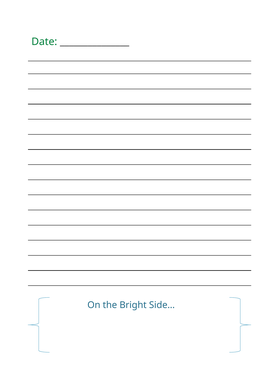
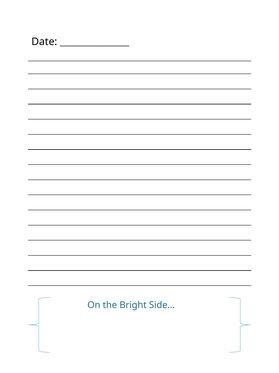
Date colour: green -> black
